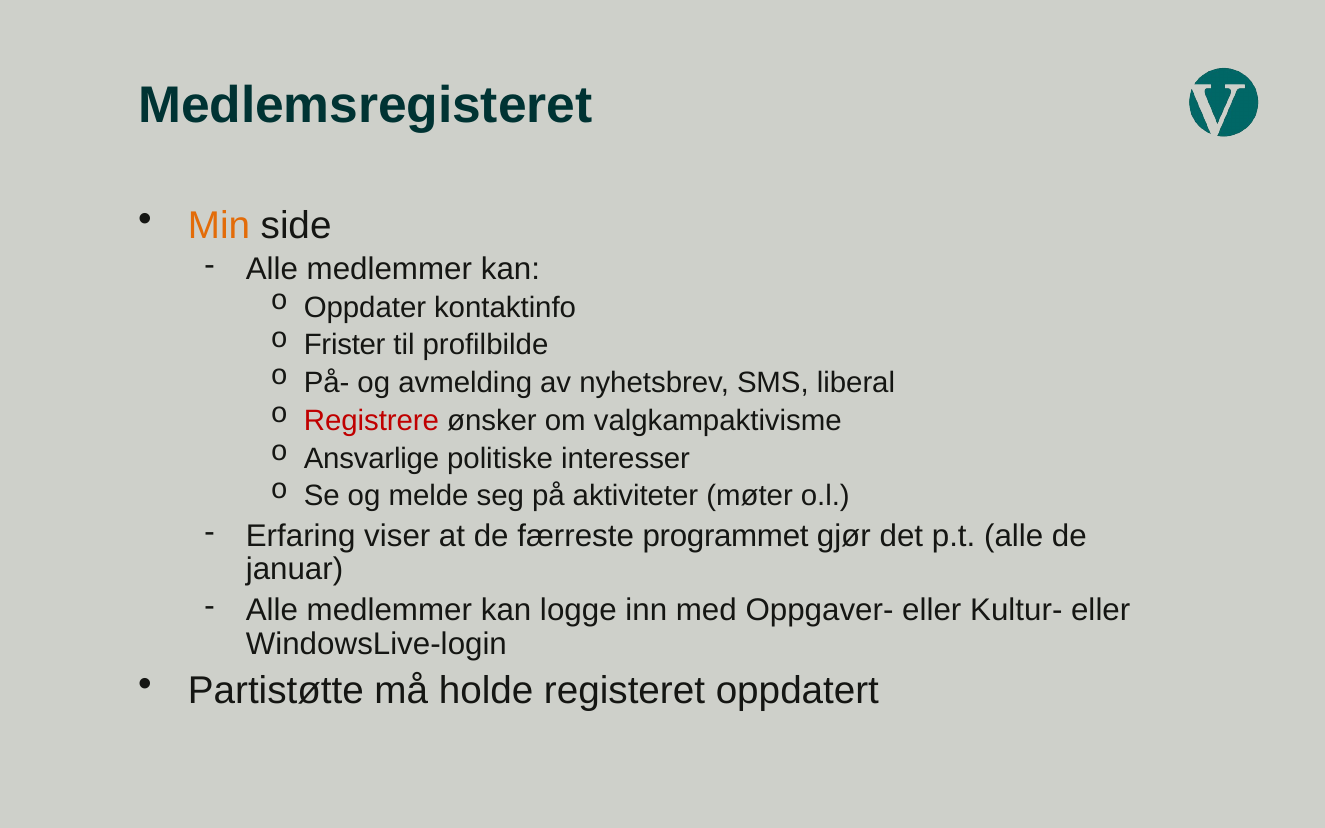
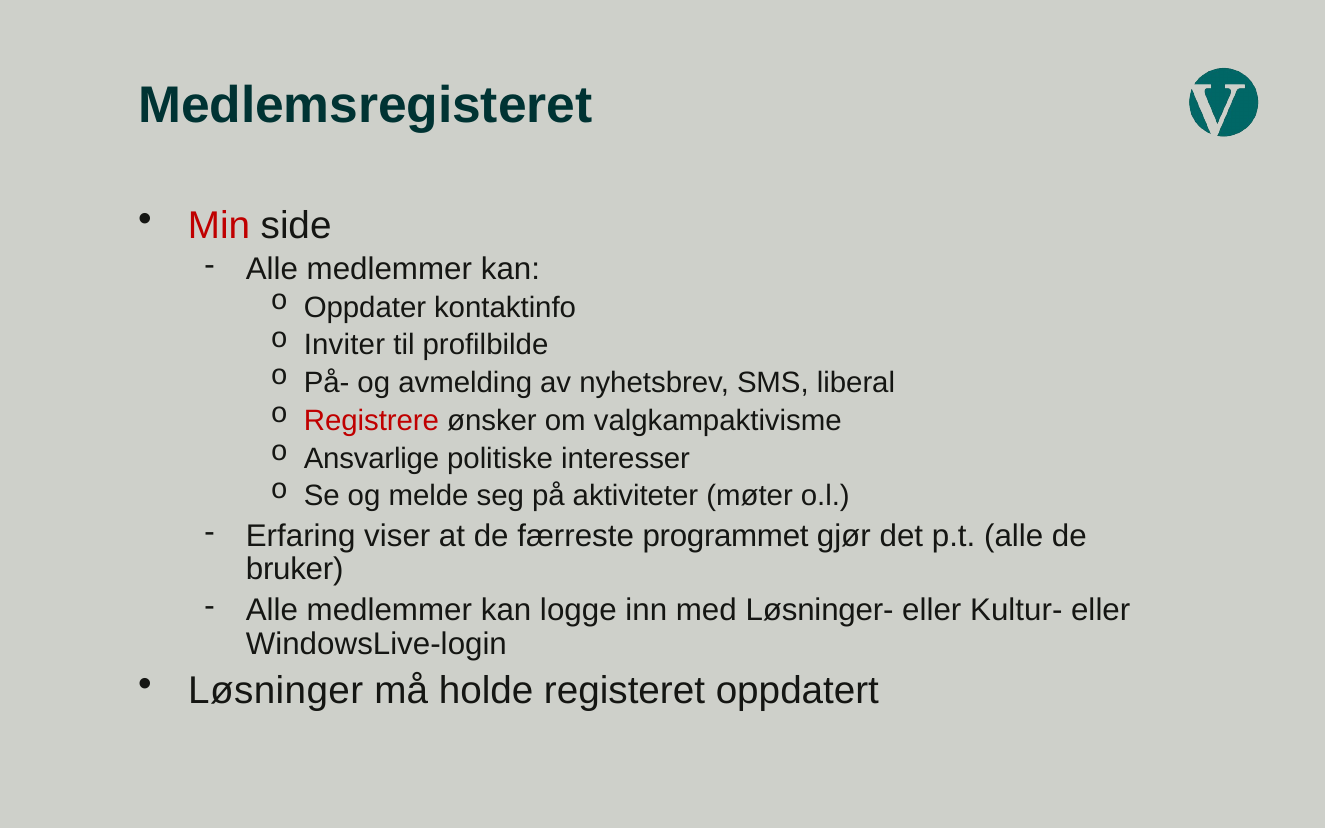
Min colour: orange -> red
Frister: Frister -> Inviter
januar: januar -> bruker
Oppgaver-: Oppgaver- -> Løsninger-
Partistøtte: Partistøtte -> Løsninger
